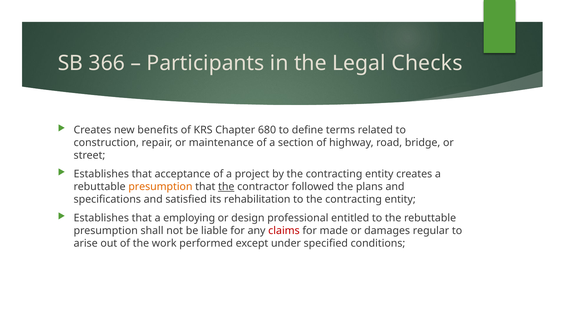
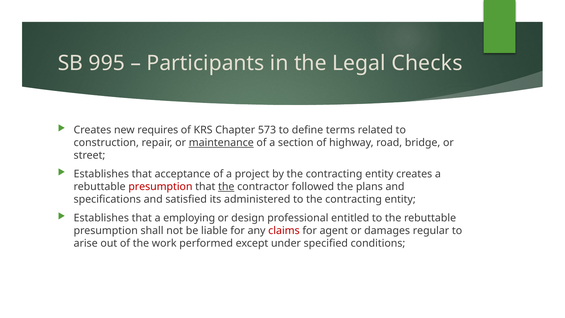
366: 366 -> 995
benefits: benefits -> requires
680: 680 -> 573
maintenance underline: none -> present
presumption at (160, 187) colour: orange -> red
rehabilitation: rehabilitation -> administered
made: made -> agent
